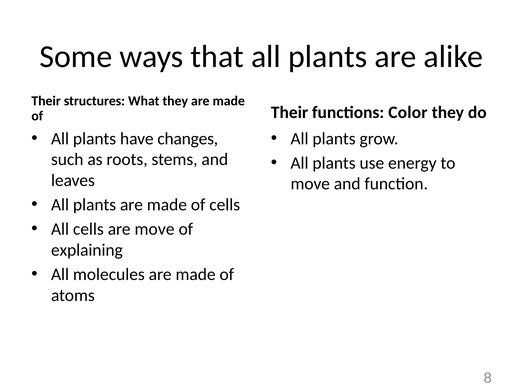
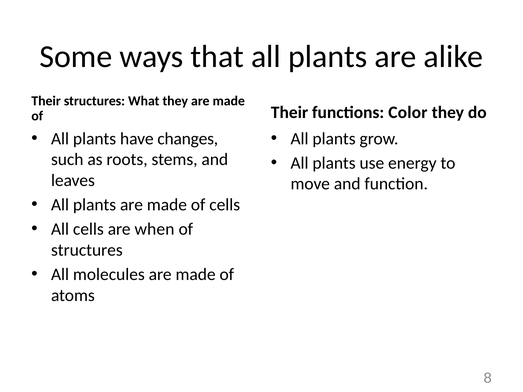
are move: move -> when
explaining at (87, 250): explaining -> structures
